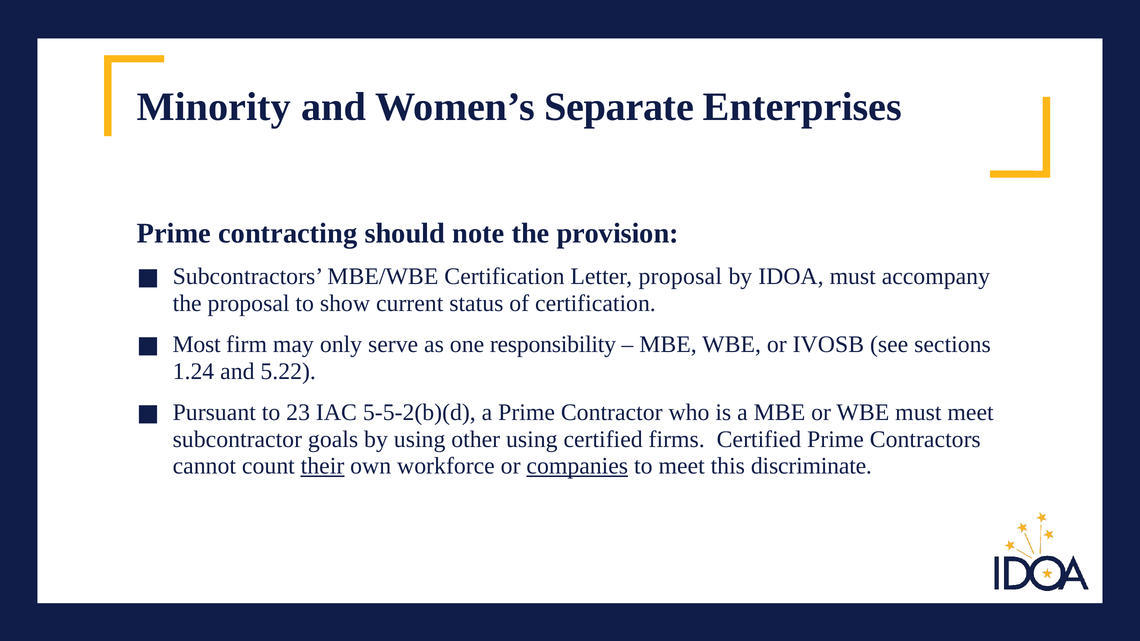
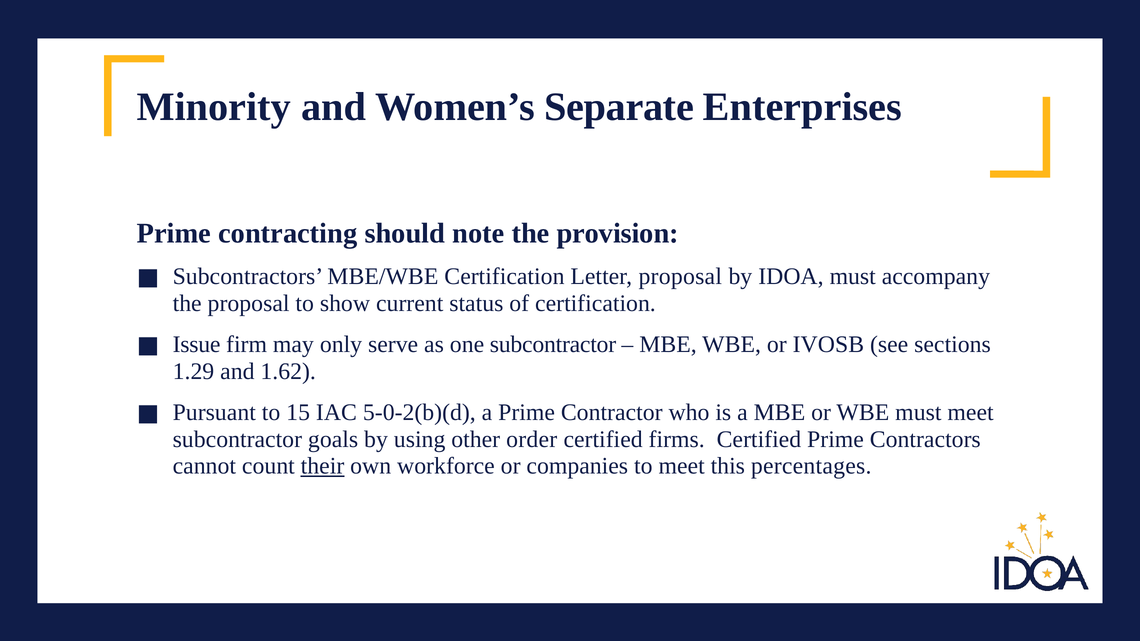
Most: Most -> Issue
one responsibility: responsibility -> subcontractor
1.24: 1.24 -> 1.29
5.22: 5.22 -> 1.62
23: 23 -> 15
5-5-2(b)(d: 5-5-2(b)(d -> 5-0-2(b)(d
other using: using -> order
companies underline: present -> none
discriminate: discriminate -> percentages
